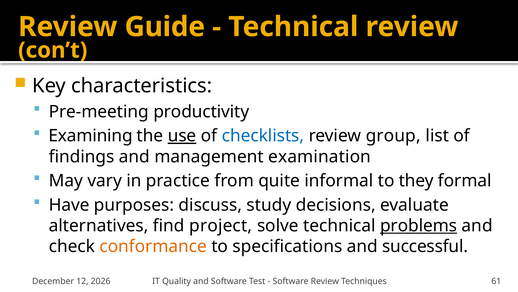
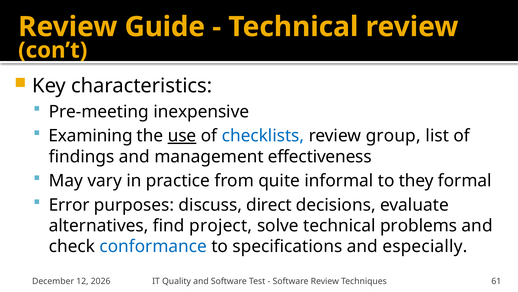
productivity: productivity -> inexpensive
examination: examination -> effectiveness
Have: Have -> Error
study: study -> direct
problems underline: present -> none
conformance colour: orange -> blue
successful: successful -> especially
